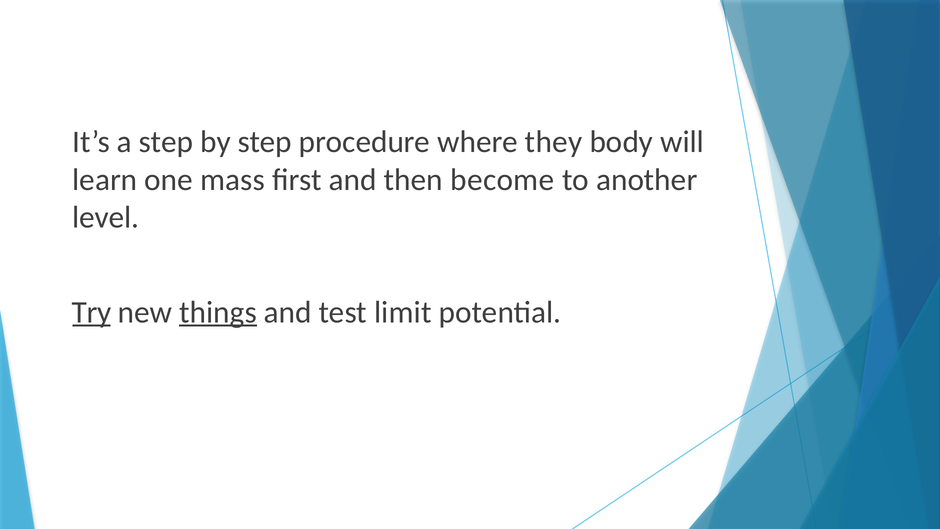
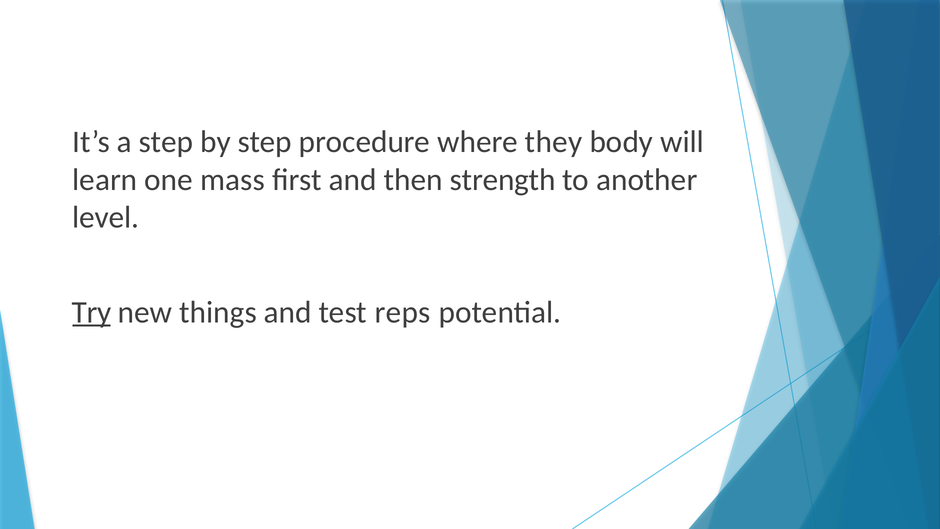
become: become -> strength
things underline: present -> none
limit: limit -> reps
